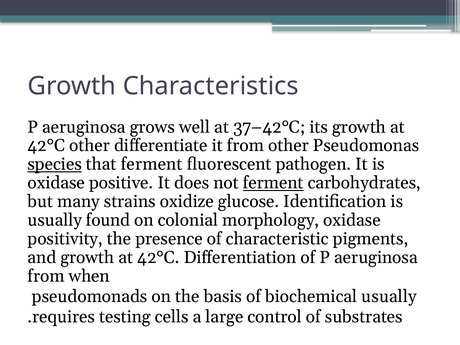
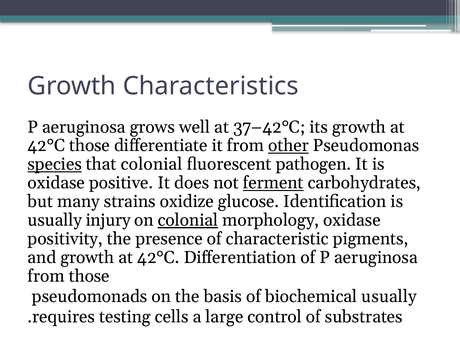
42°C other: other -> those
other at (288, 146) underline: none -> present
that ferment: ferment -> colonial
found: found -> injury
colonial at (188, 220) underline: none -> present
from when: when -> those
